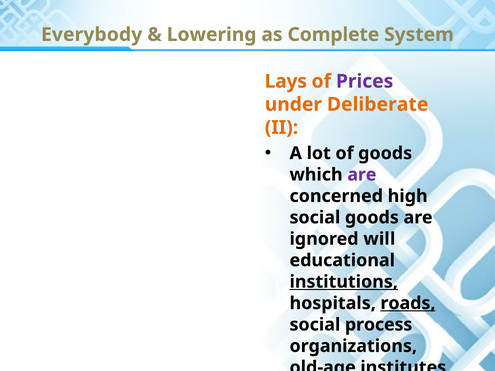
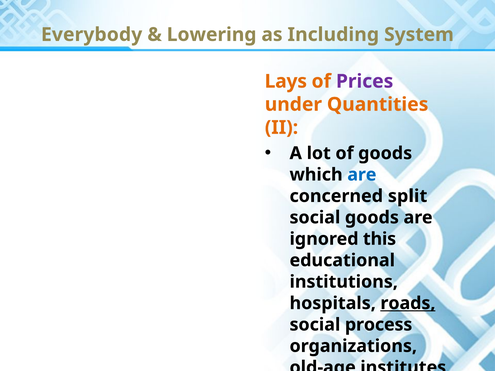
Complete: Complete -> Including
Deliberate: Deliberate -> Quantities
are at (362, 175) colour: purple -> blue
high: high -> split
will: will -> this
institutions underline: present -> none
